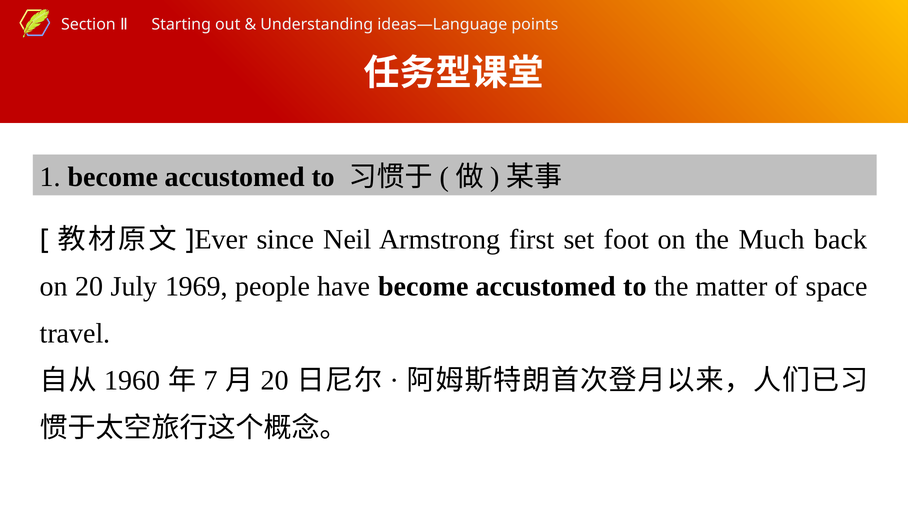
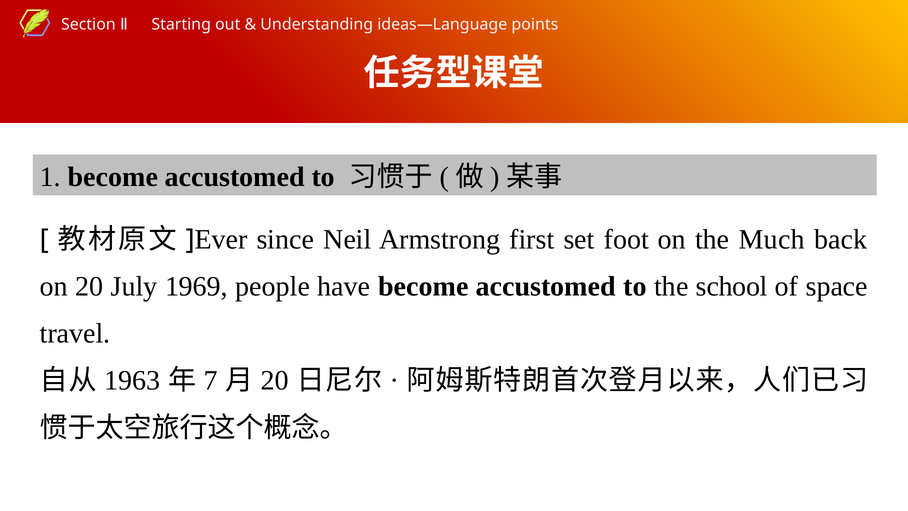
matter: matter -> school
1960: 1960 -> 1963
